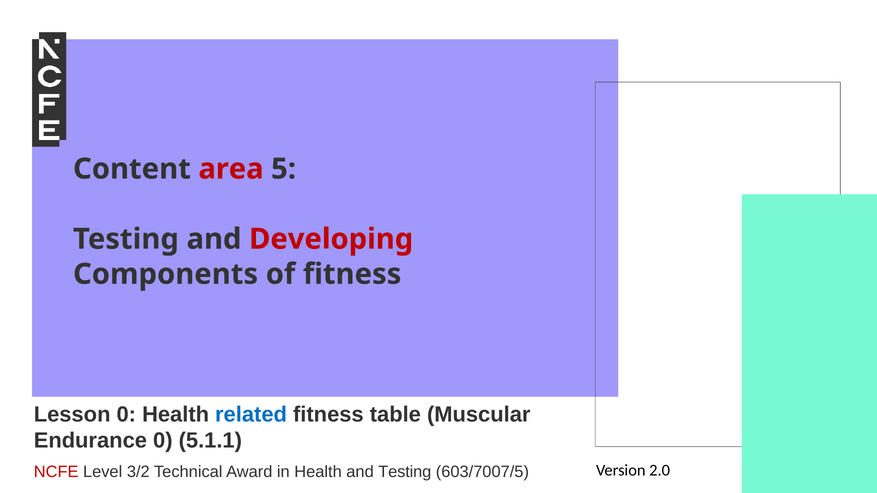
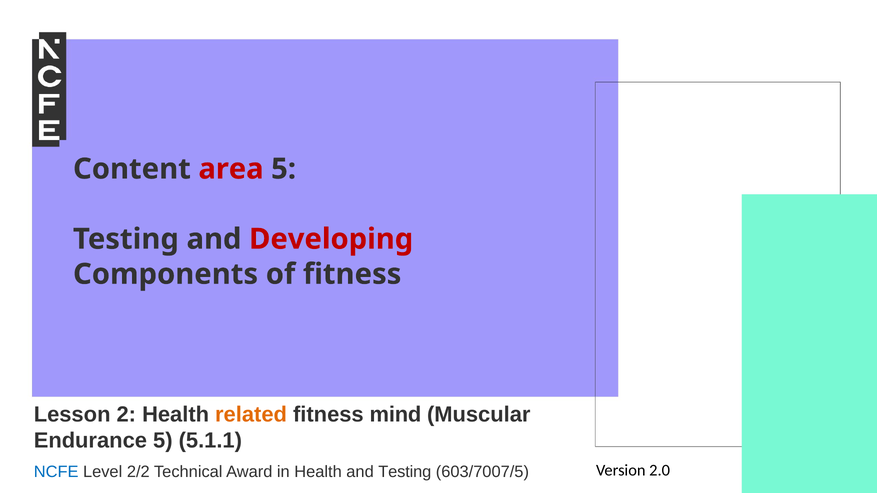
Lesson 0: 0 -> 2
related colour: blue -> orange
table: table -> mind
Endurance 0: 0 -> 5
NCFE colour: red -> blue
3/2: 3/2 -> 2/2
